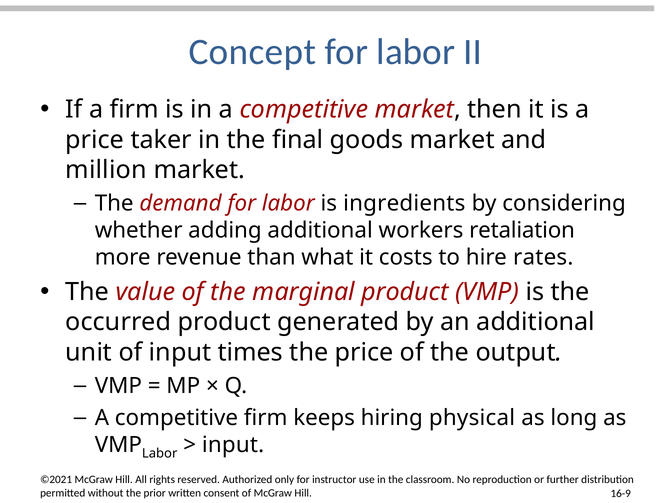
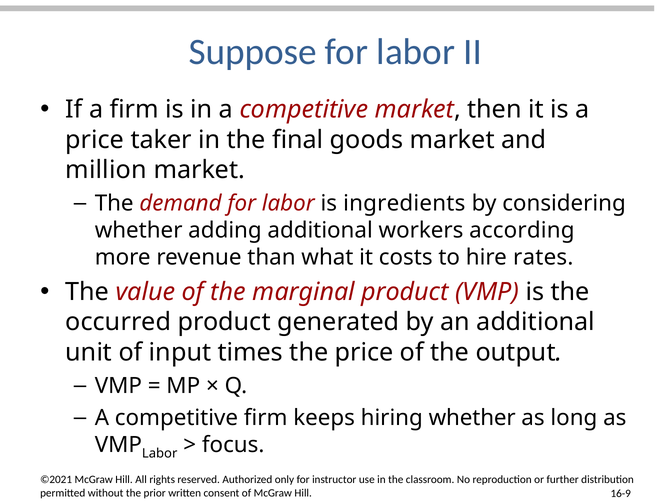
Concept: Concept -> Suppose
retaliation: retaliation -> according
hiring physical: physical -> whether
input at (233, 445): input -> focus
